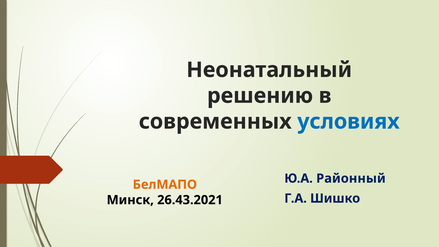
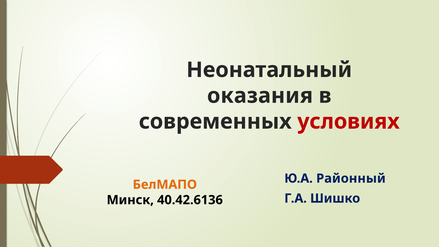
решению: решению -> оказания
условиях colour: blue -> red
26.43.2021: 26.43.2021 -> 40.42.6136
